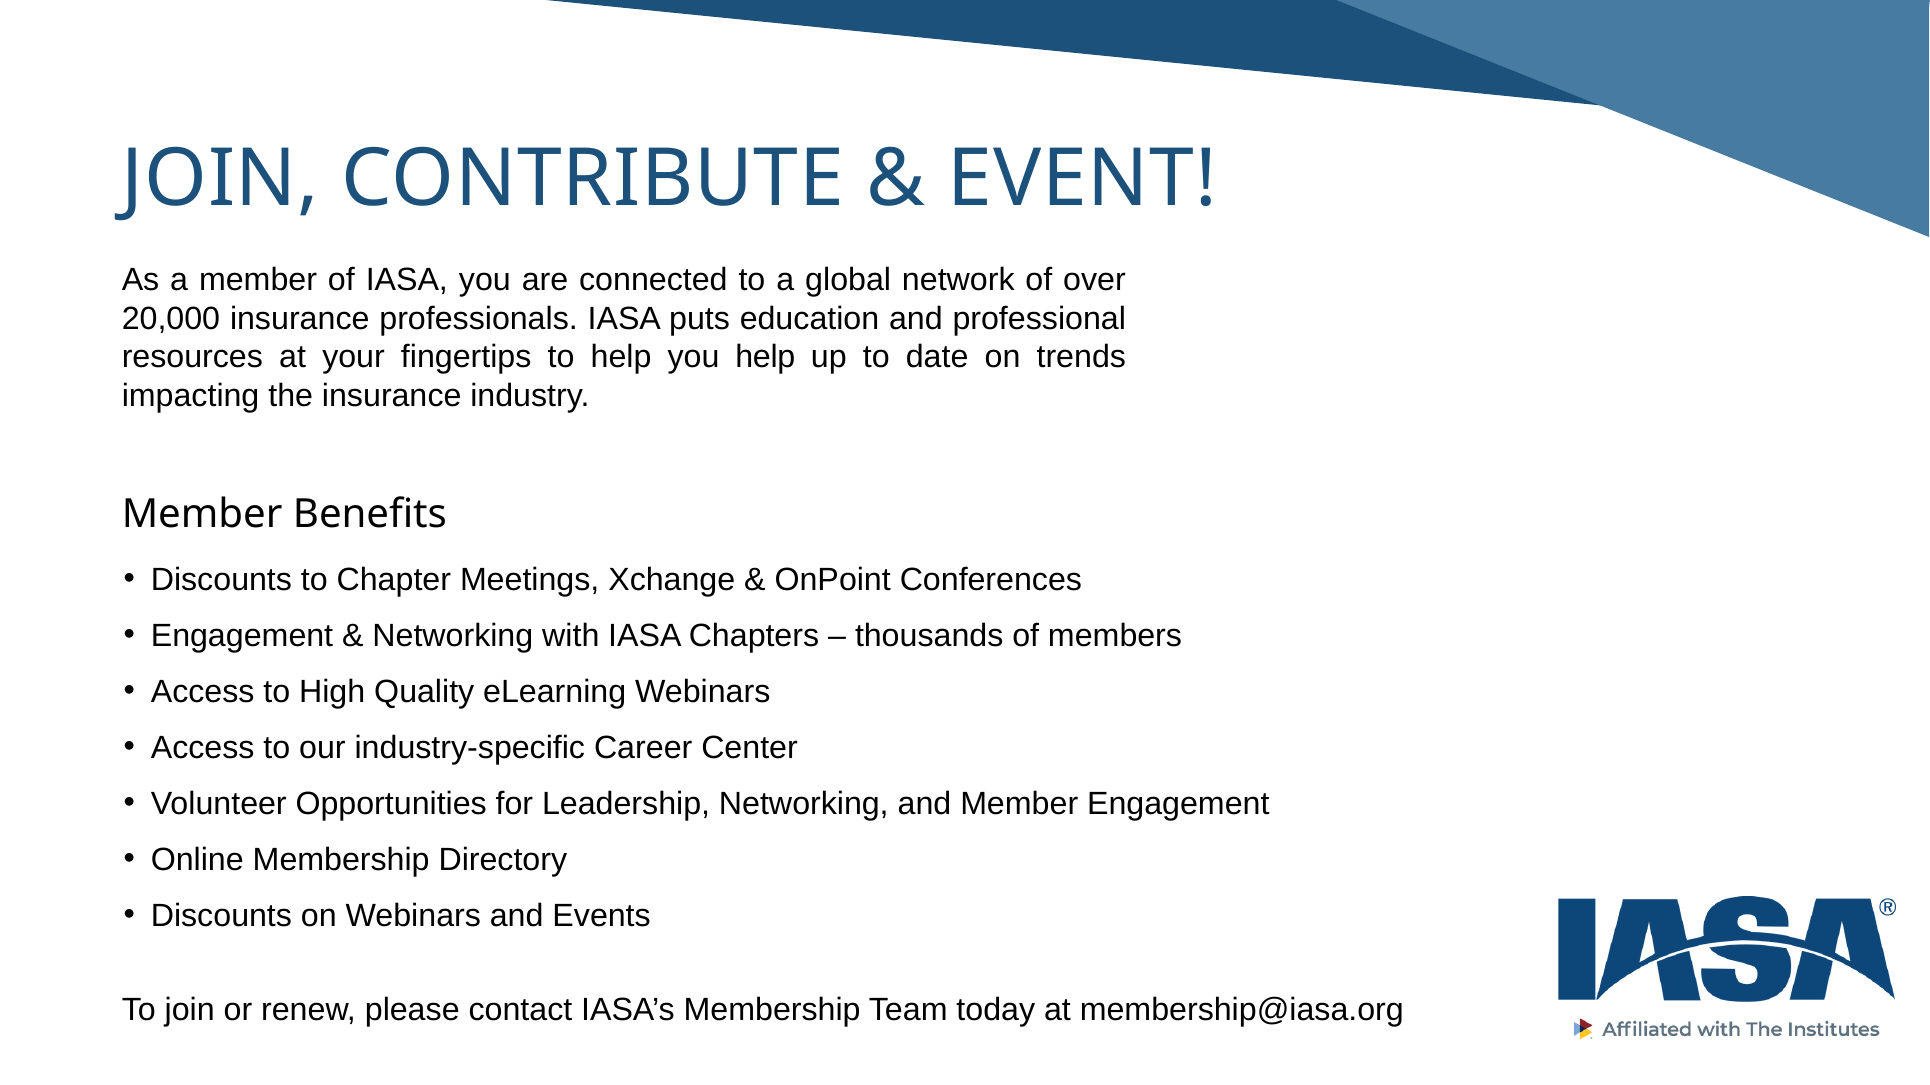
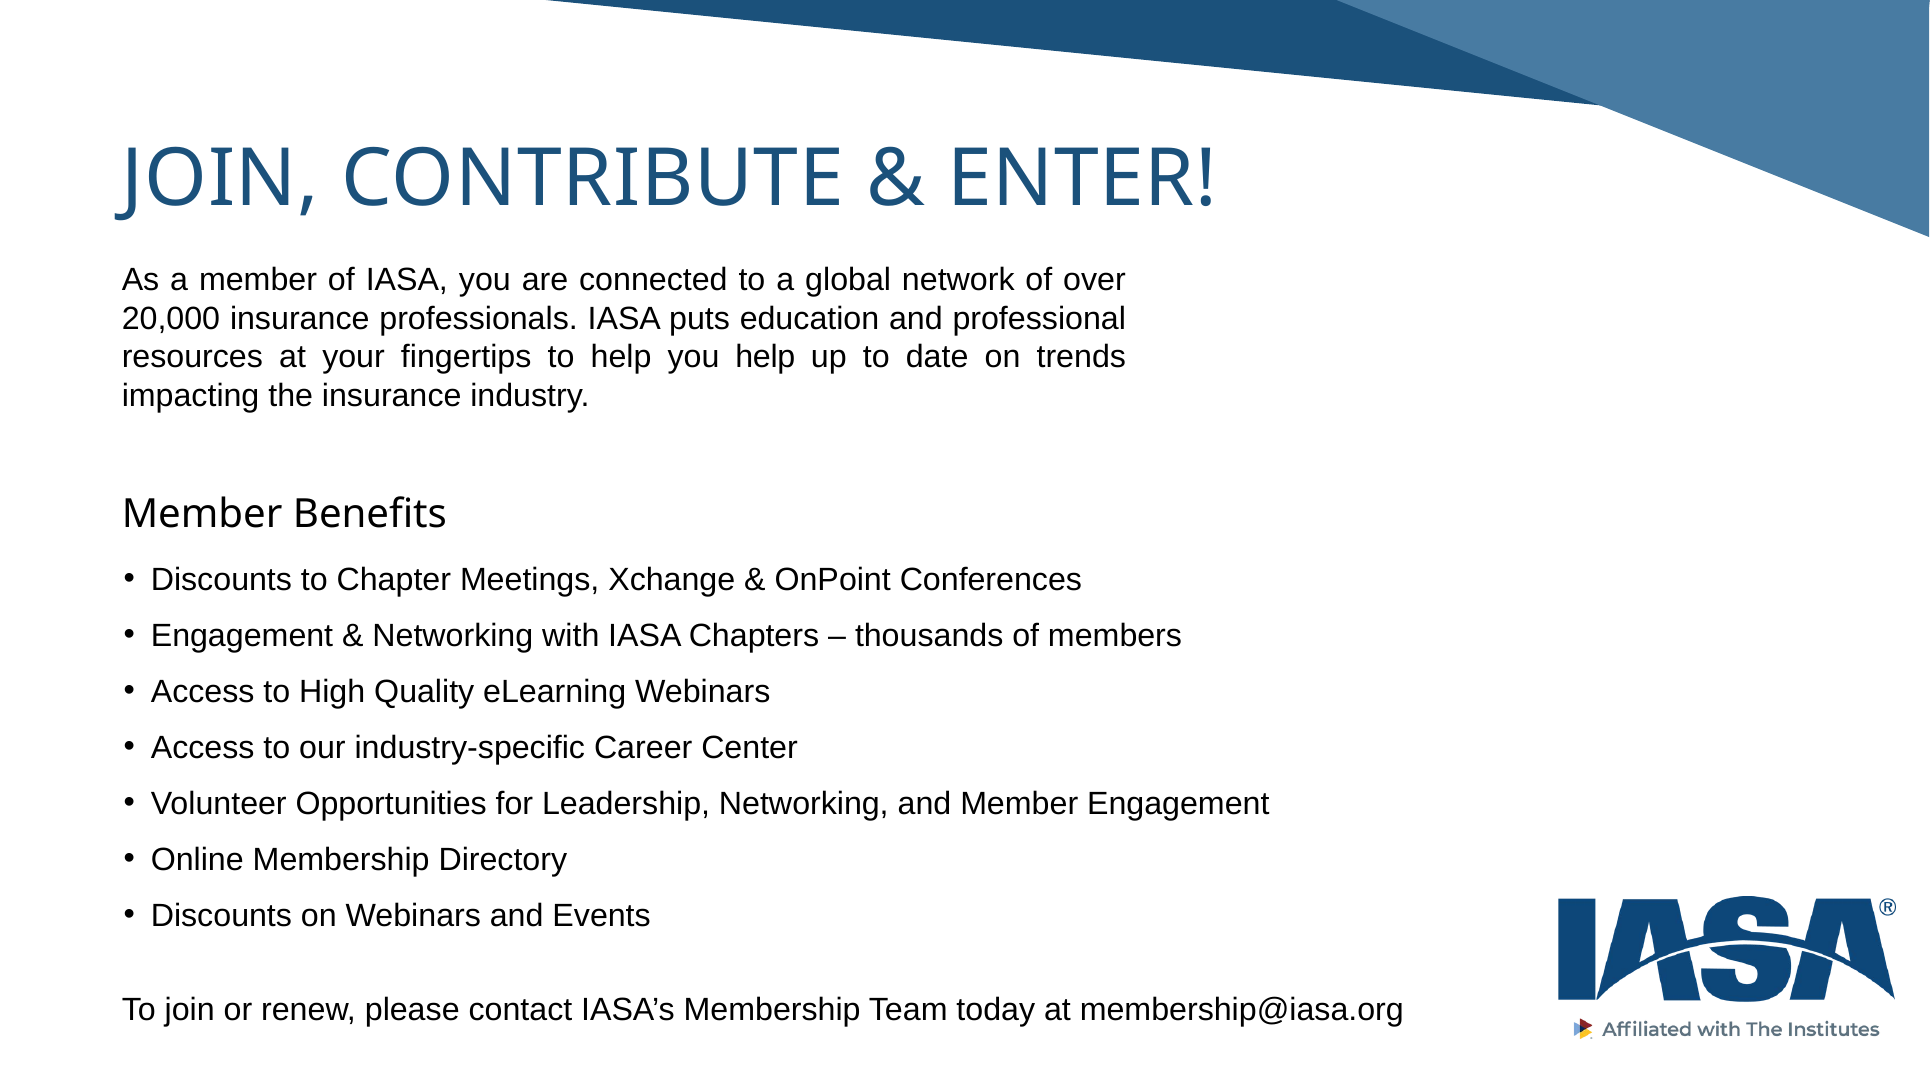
EVENT: EVENT -> ENTER
